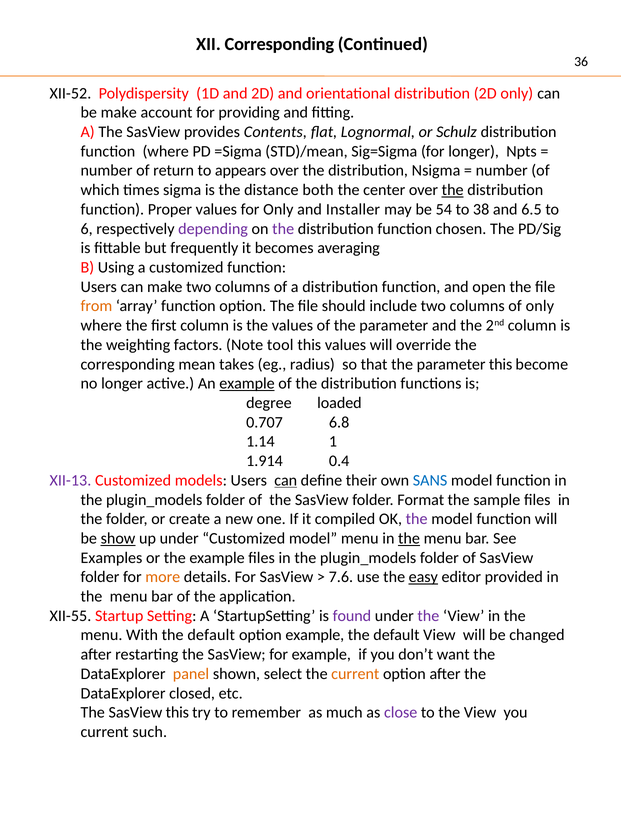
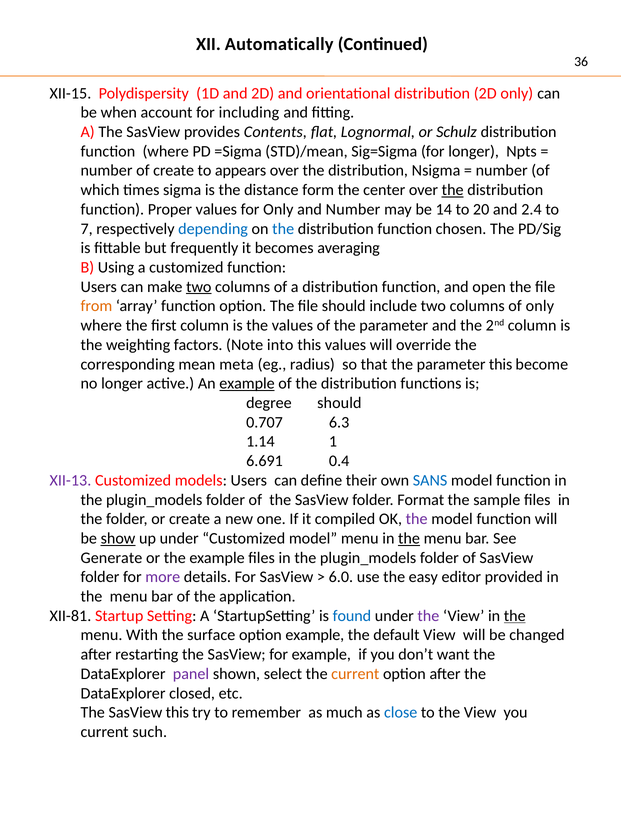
XII Corresponding: Corresponding -> Automatically
XII-52: XII-52 -> XII-15
be make: make -> when
providing: providing -> including
of return: return -> create
both: both -> form
and Installer: Installer -> Number
54: 54 -> 14
38: 38 -> 20
6.5: 6.5 -> 2.4
6: 6 -> 7
depending colour: purple -> blue
the at (283, 228) colour: purple -> blue
two at (199, 286) underline: none -> present
tool: tool -> into
takes: takes -> meta
degree loaded: loaded -> should
6.8: 6.8 -> 6.3
1.914: 1.914 -> 6.691
can at (286, 480) underline: present -> none
Examples: Examples -> Generate
more colour: orange -> purple
7.6: 7.6 -> 6.0
easy underline: present -> none
XII-55: XII-55 -> XII-81
found colour: purple -> blue
the at (515, 615) underline: none -> present
With the default: default -> surface
panel colour: orange -> purple
close colour: purple -> blue
